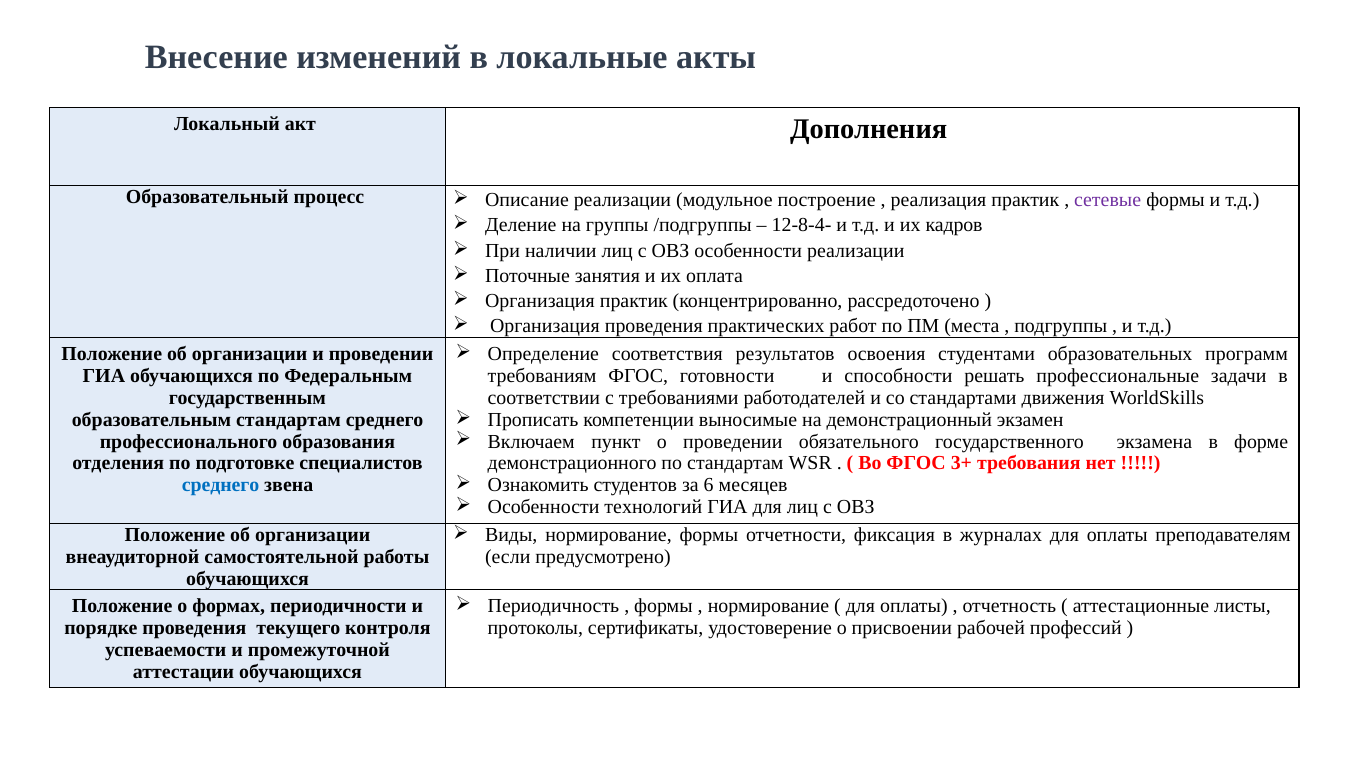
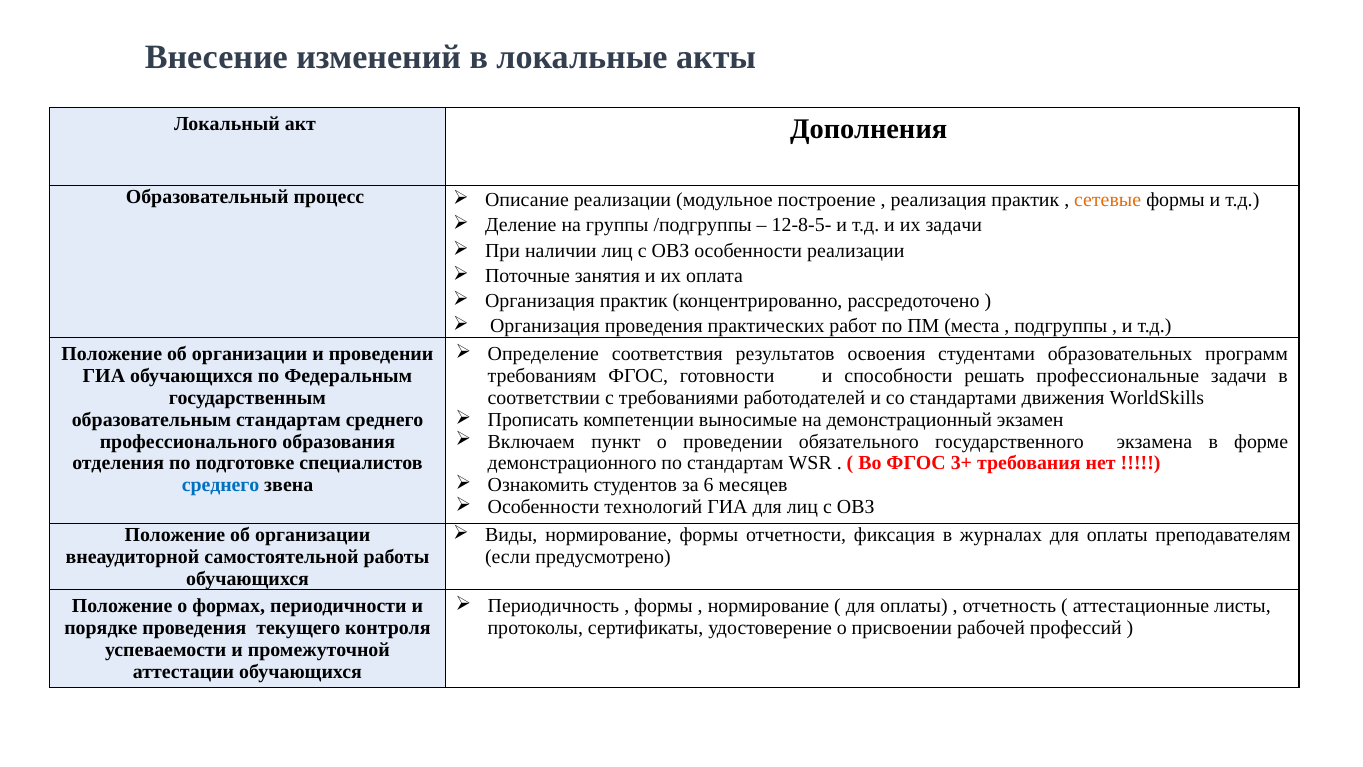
сетевые colour: purple -> orange
12-8-4-: 12-8-4- -> 12-8-5-
их кадров: кадров -> задачи
